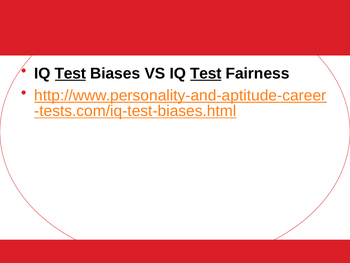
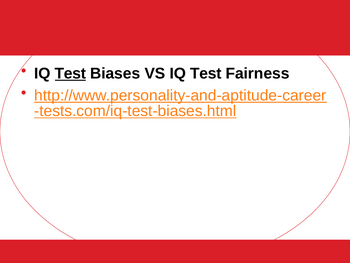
Test at (206, 73) underline: present -> none
